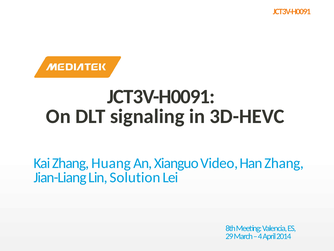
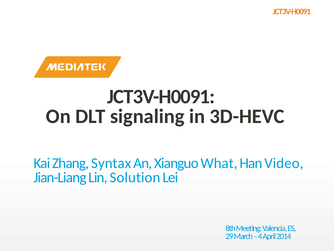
Huang: Huang -> Syntax
Video: Video -> What
Han Zhang: Zhang -> Video
